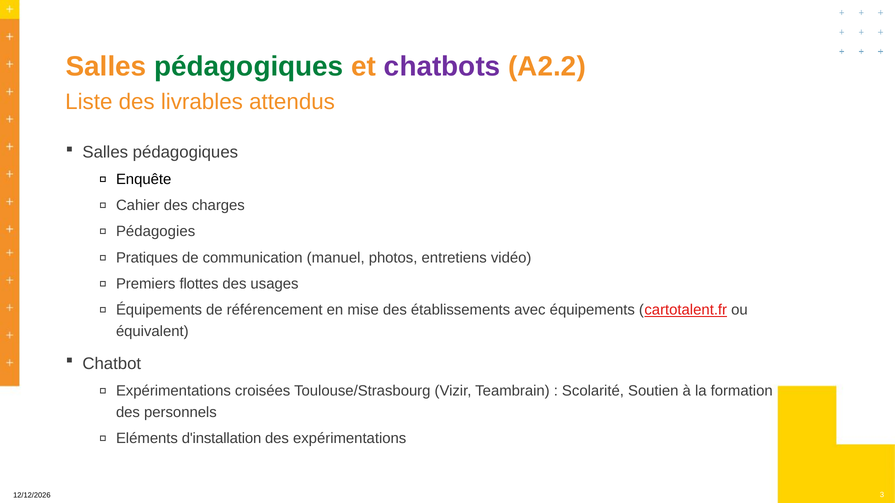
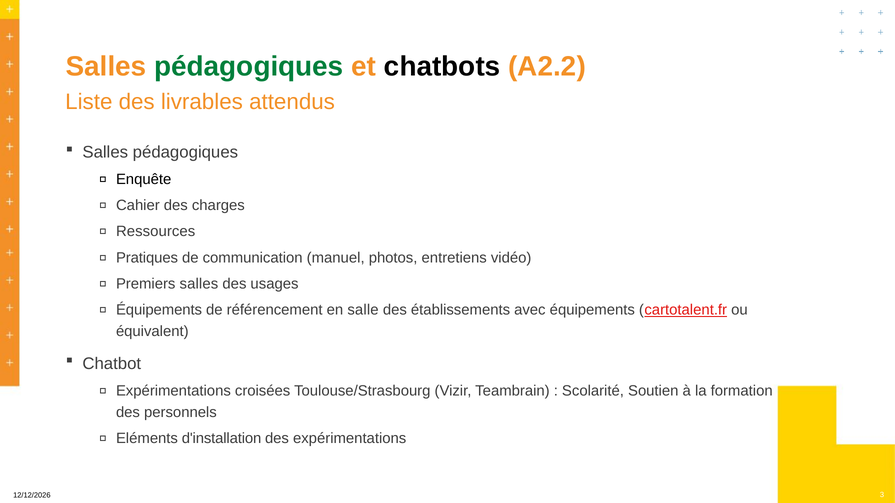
chatbots colour: purple -> black
Pédagogies: Pédagogies -> Ressources
Premiers flottes: flottes -> salles
mise: mise -> salle
